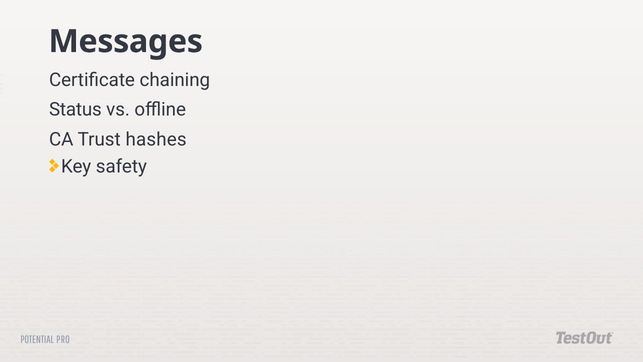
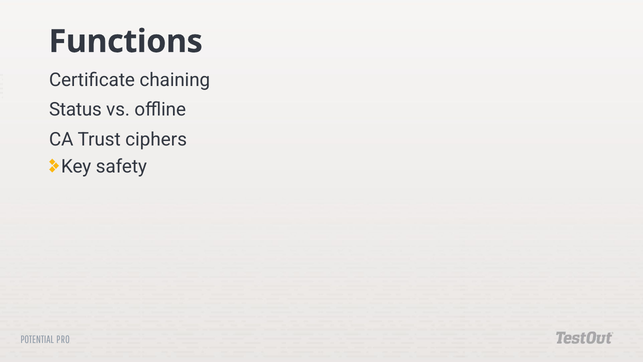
Messages: Messages -> Functions
hashes: hashes -> ciphers
